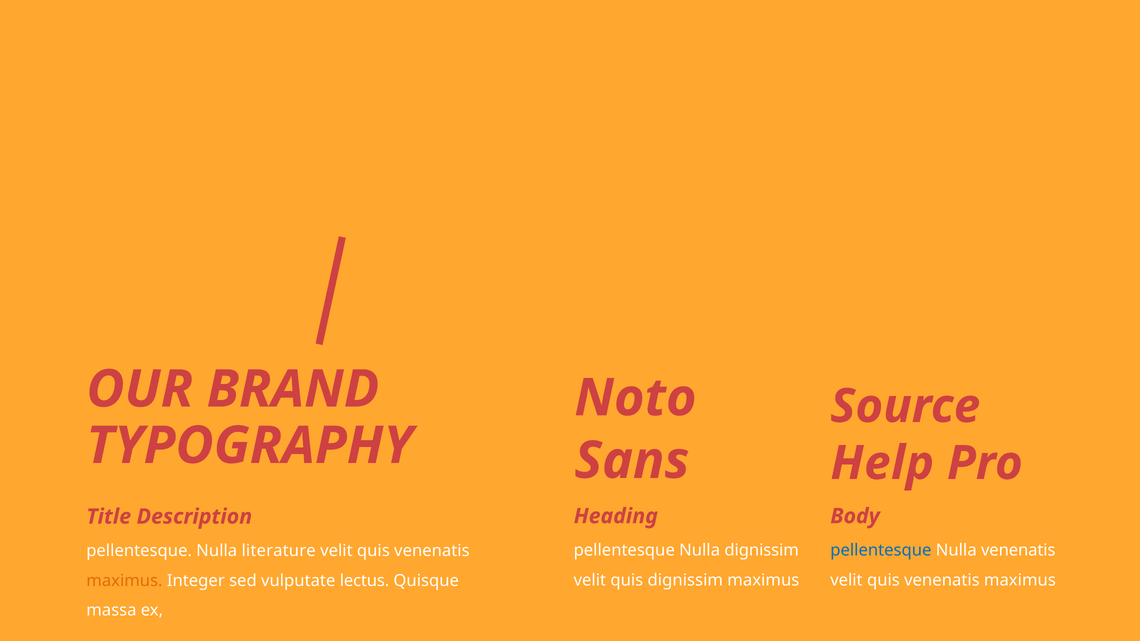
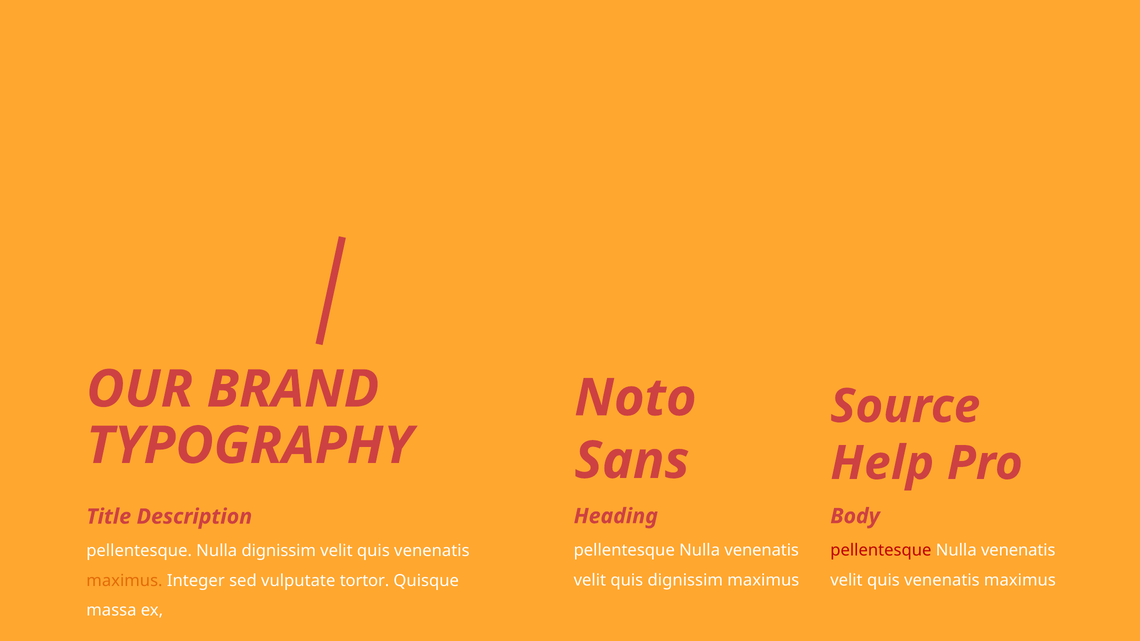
dignissim at (762, 550): dignissim -> venenatis
pellentesque at (881, 550) colour: blue -> red
Nulla literature: literature -> dignissim
lectus: lectus -> tortor
